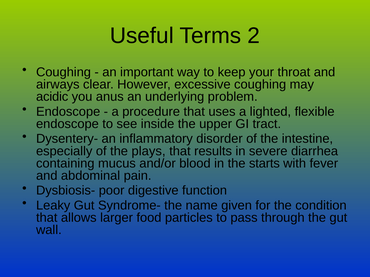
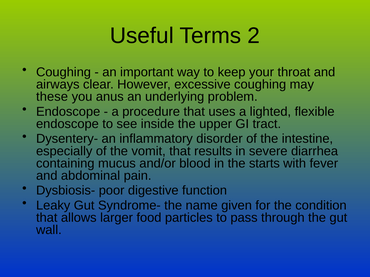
acidic: acidic -> these
plays: plays -> vomit
